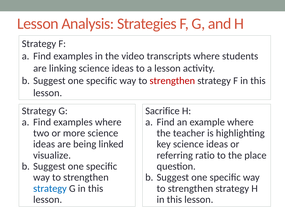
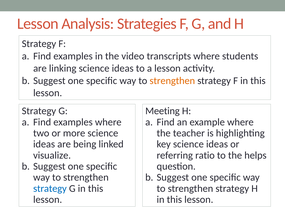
strengthen at (172, 81) colour: red -> orange
Sacrifice: Sacrifice -> Meeting
place: place -> helps
